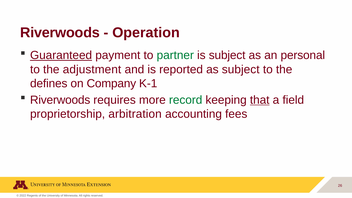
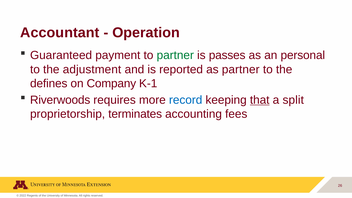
Riverwoods at (60, 33): Riverwoods -> Accountant
Guaranteed underline: present -> none
is subject: subject -> passes
as subject: subject -> partner
record colour: green -> blue
field: field -> split
arbitration: arbitration -> terminates
